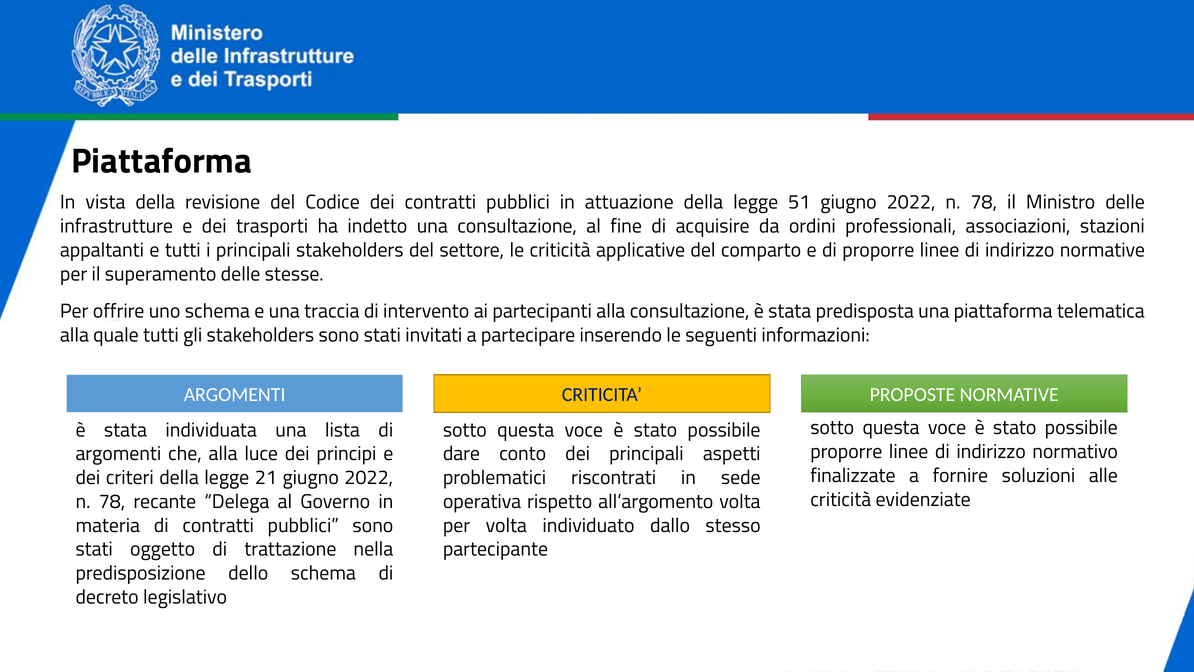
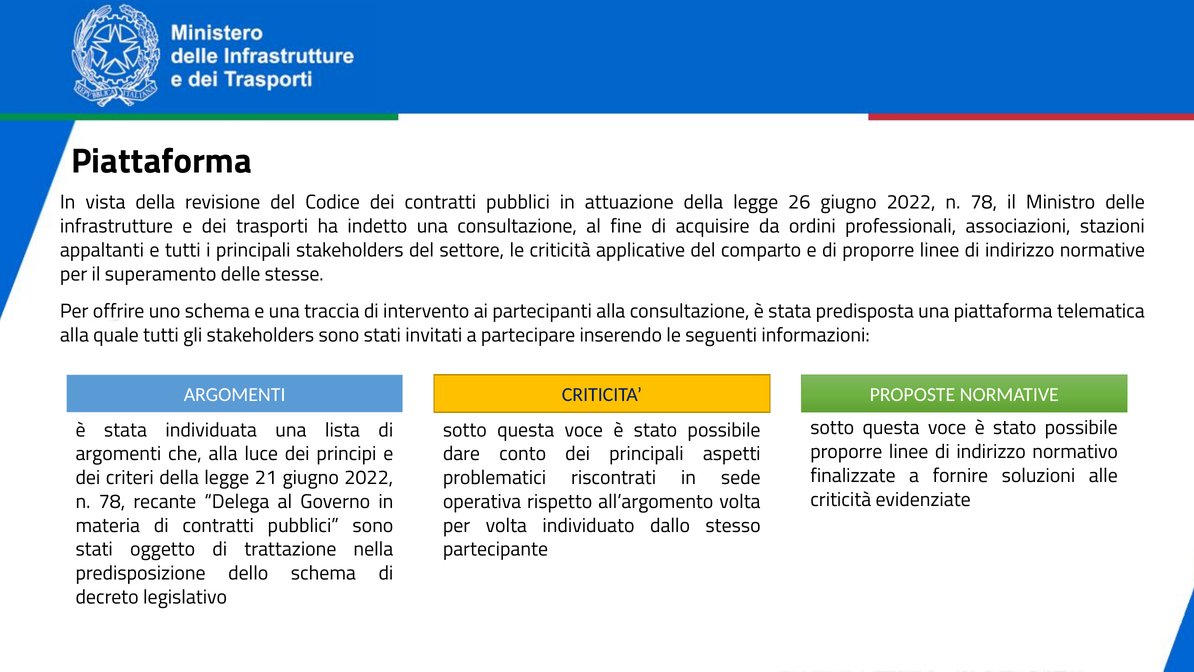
51: 51 -> 26
